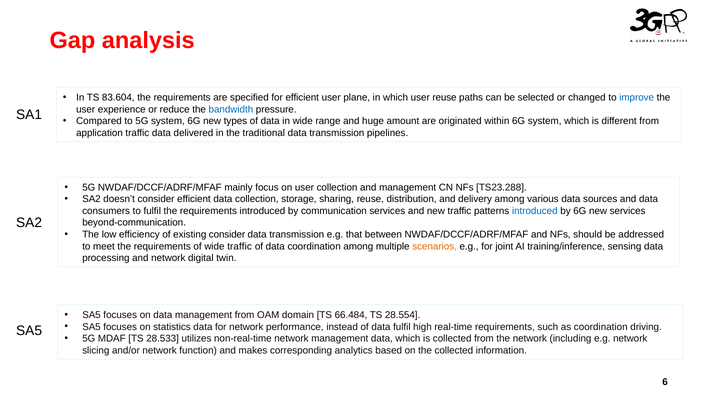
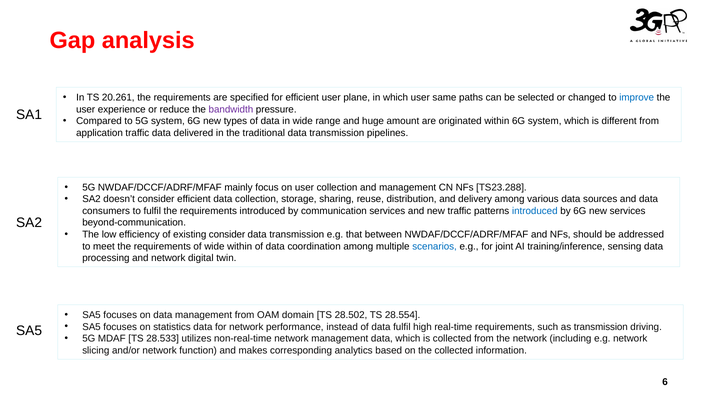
83.604: 83.604 -> 20.261
user reuse: reuse -> same
bandwidth colour: blue -> purple
wide traffic: traffic -> within
scenarios colour: orange -> blue
66.484: 66.484 -> 28.502
as coordination: coordination -> transmission
